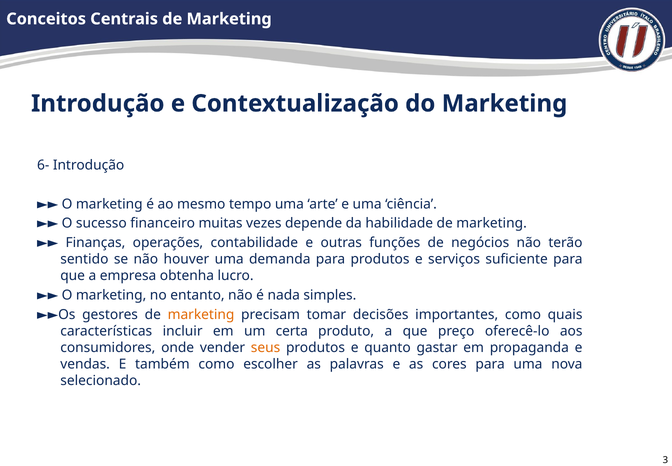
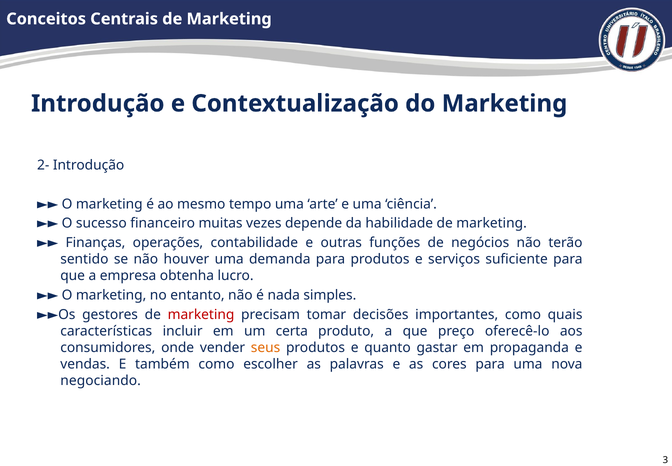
6-: 6- -> 2-
marketing at (201, 314) colour: orange -> red
selecionado: selecionado -> negociando
